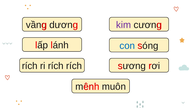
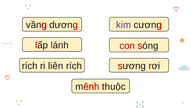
con colour: blue -> red
ri rích: rích -> liên
muôn: muôn -> thuộc
